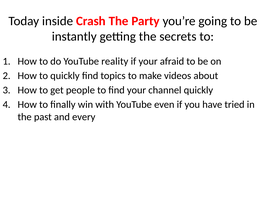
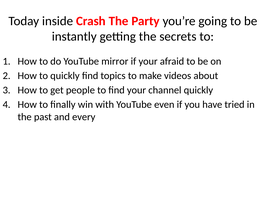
reality: reality -> mirror
